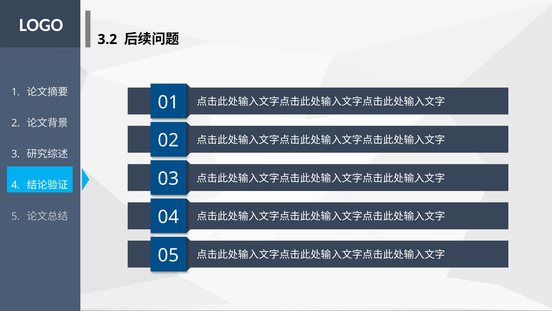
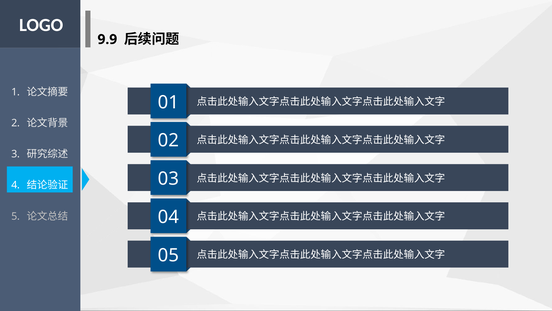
3.2: 3.2 -> 9.9
